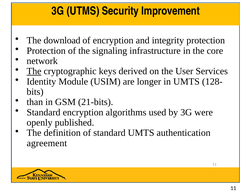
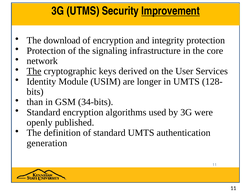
Improvement underline: none -> present
21-bits: 21-bits -> 34-bits
agreement: agreement -> generation
